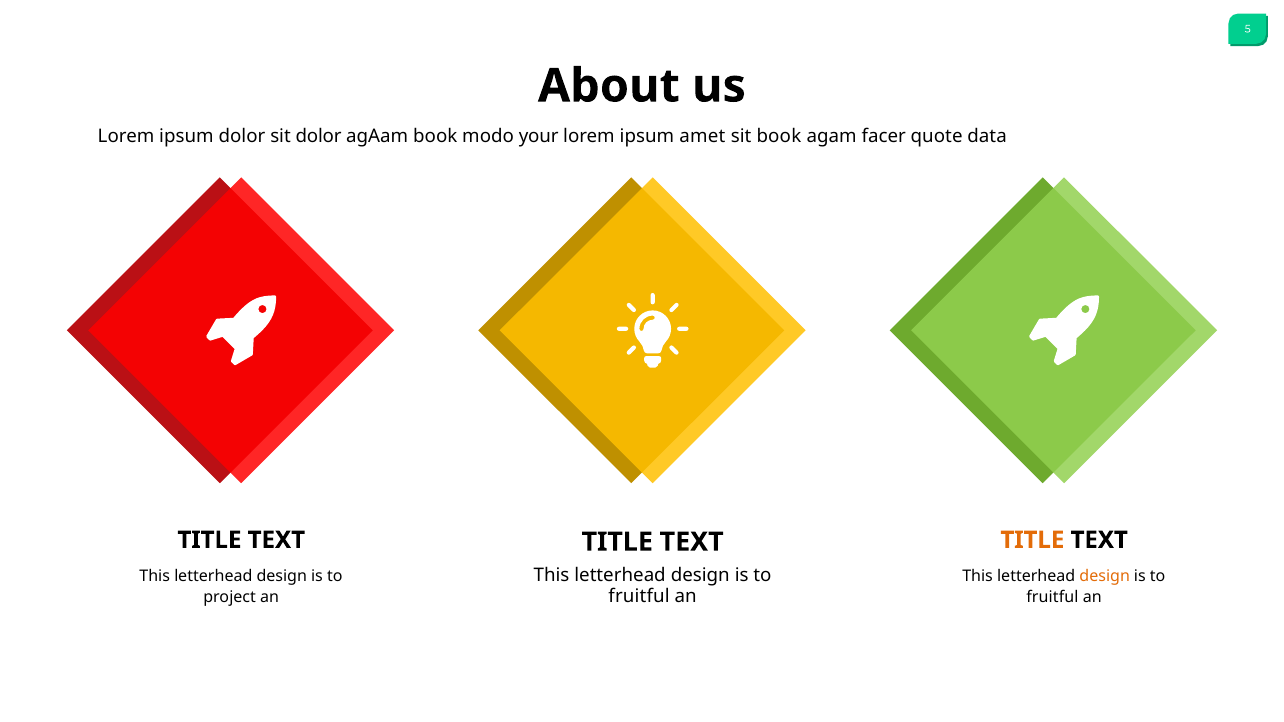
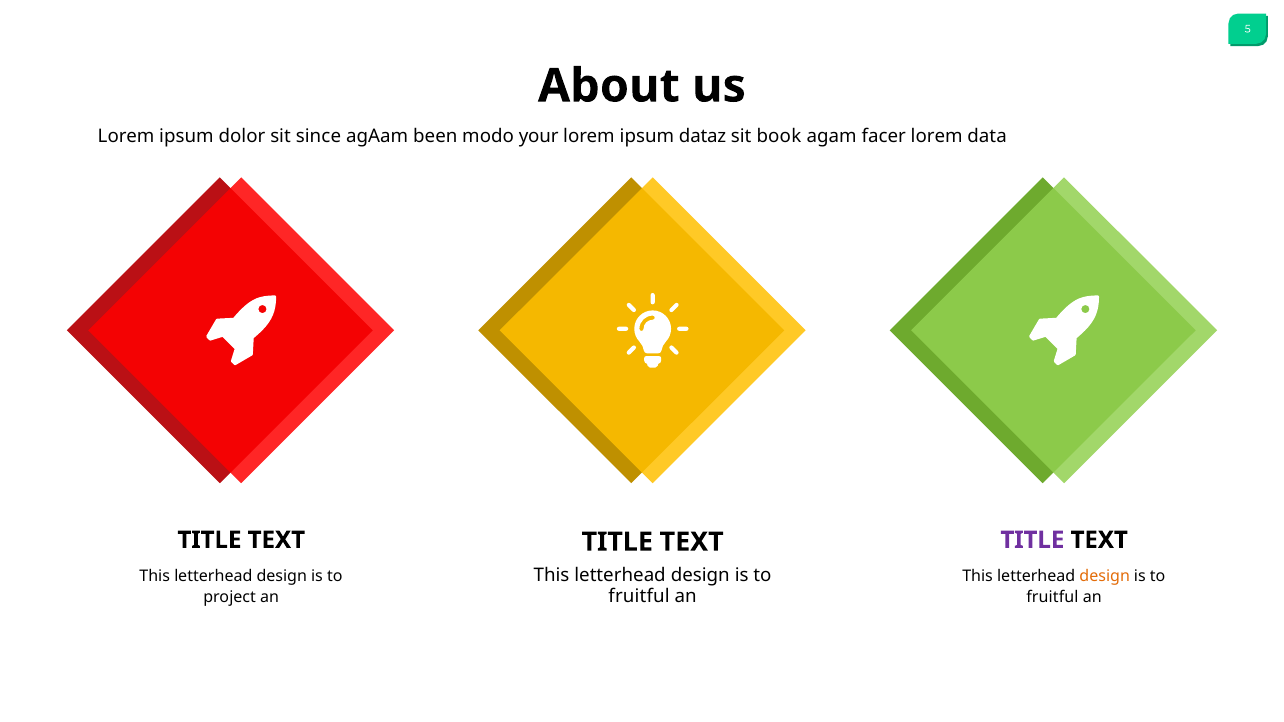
sit dolor: dolor -> since
agAam book: book -> been
amet: amet -> dataz
facer quote: quote -> lorem
TITLE at (1032, 540) colour: orange -> purple
